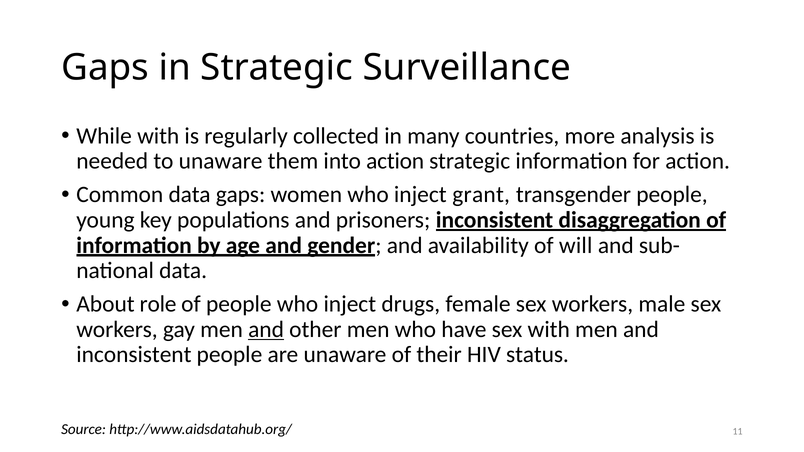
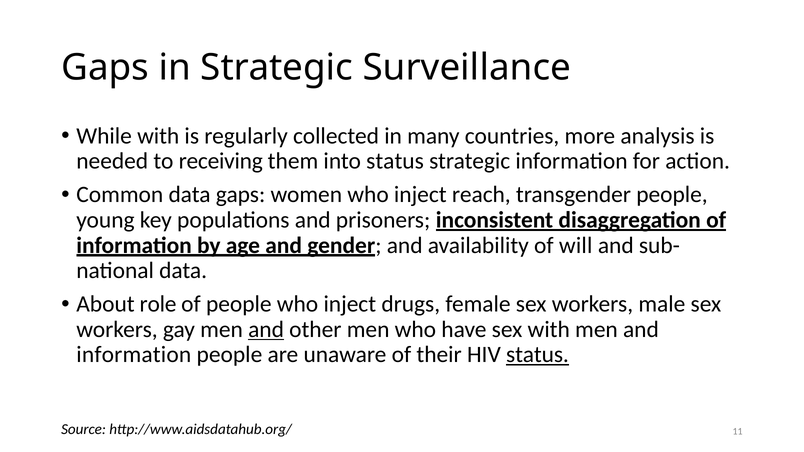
to unaware: unaware -> receiving
into action: action -> status
grant: grant -> reach
inconsistent at (134, 355): inconsistent -> information
status at (537, 355) underline: none -> present
